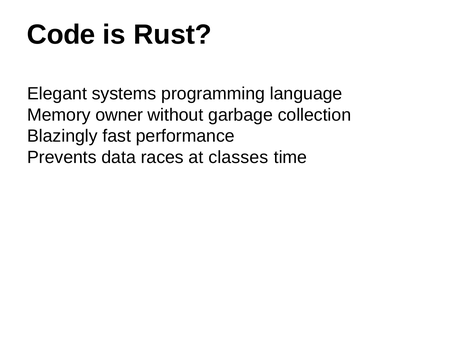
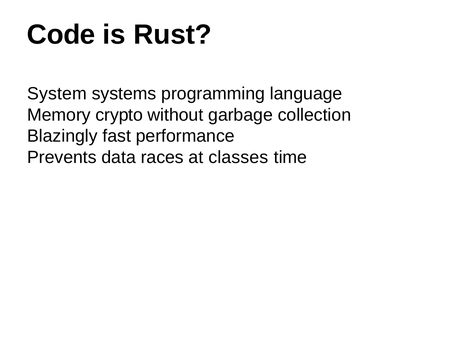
Elegant: Elegant -> System
owner: owner -> crypto
